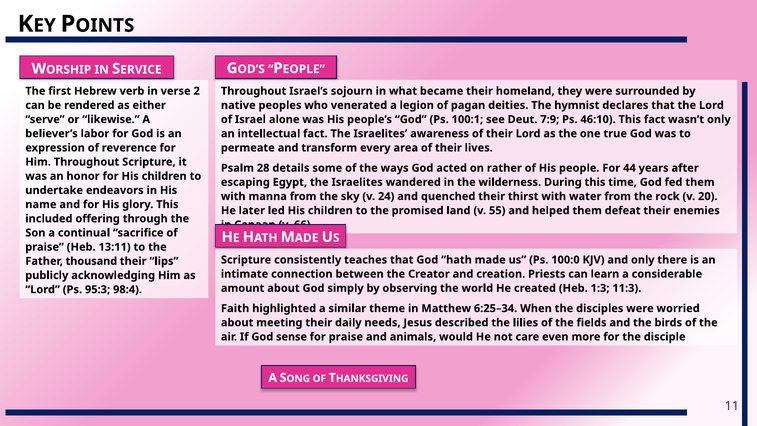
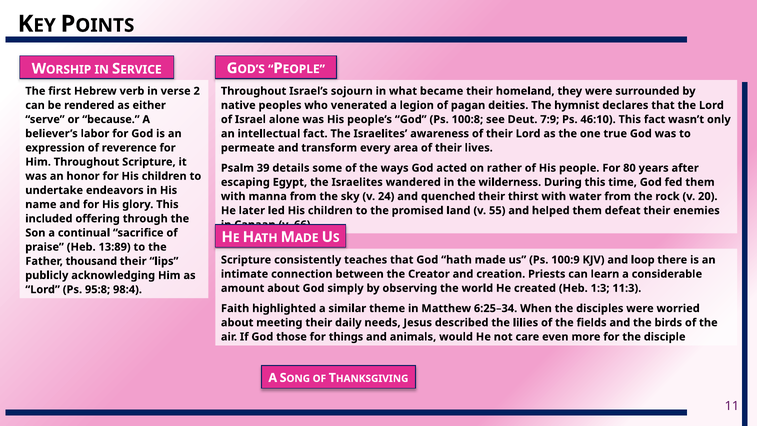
likewise: likewise -> because
100:1: 100:1 -> 100:8
28: 28 -> 39
44: 44 -> 80
13:11: 13:11 -> 13:89
100:0: 100:0 -> 100:9
and only: only -> loop
95:3: 95:3 -> 95:8
sense: sense -> those
for praise: praise -> things
